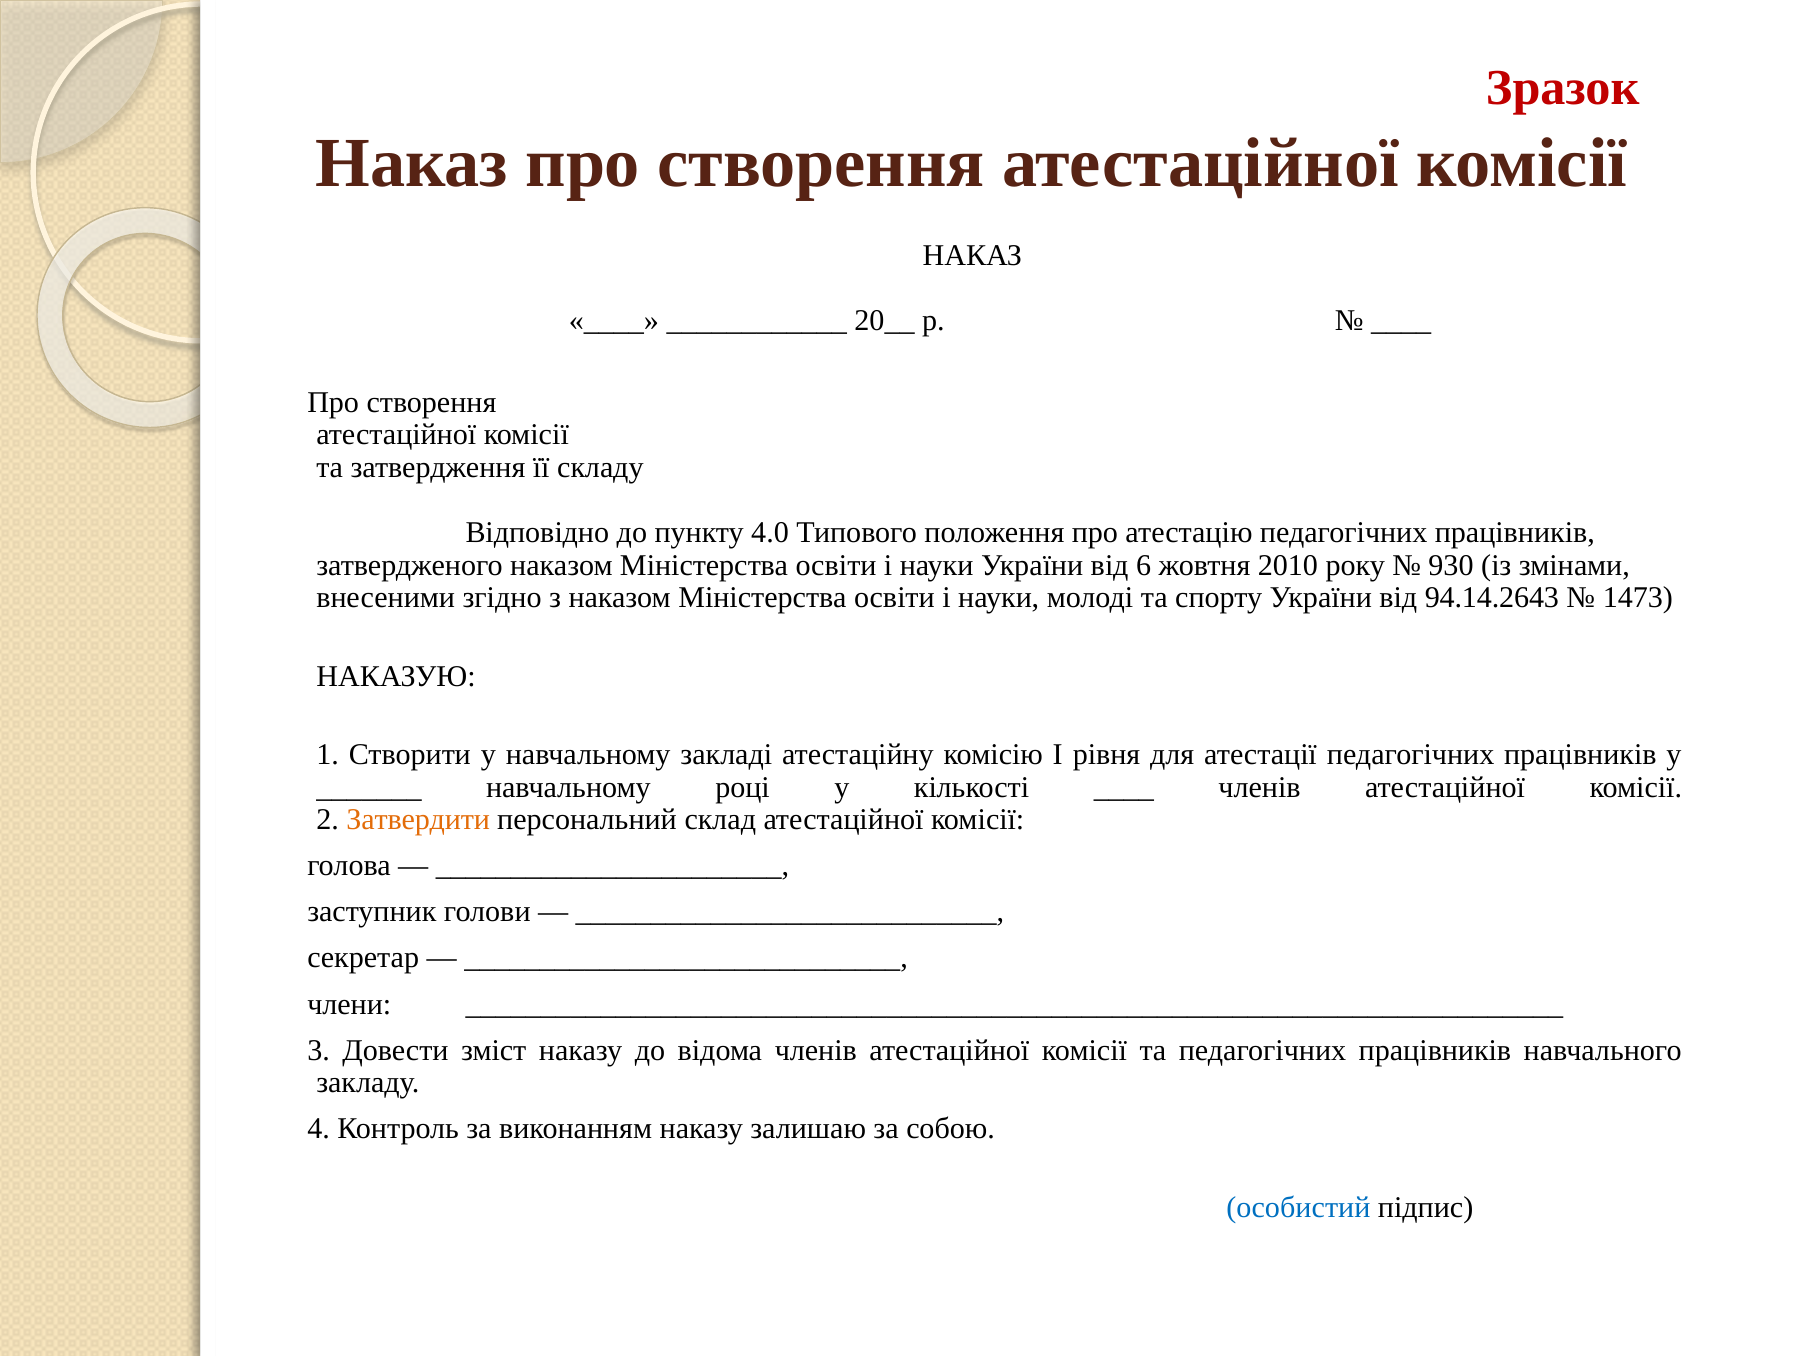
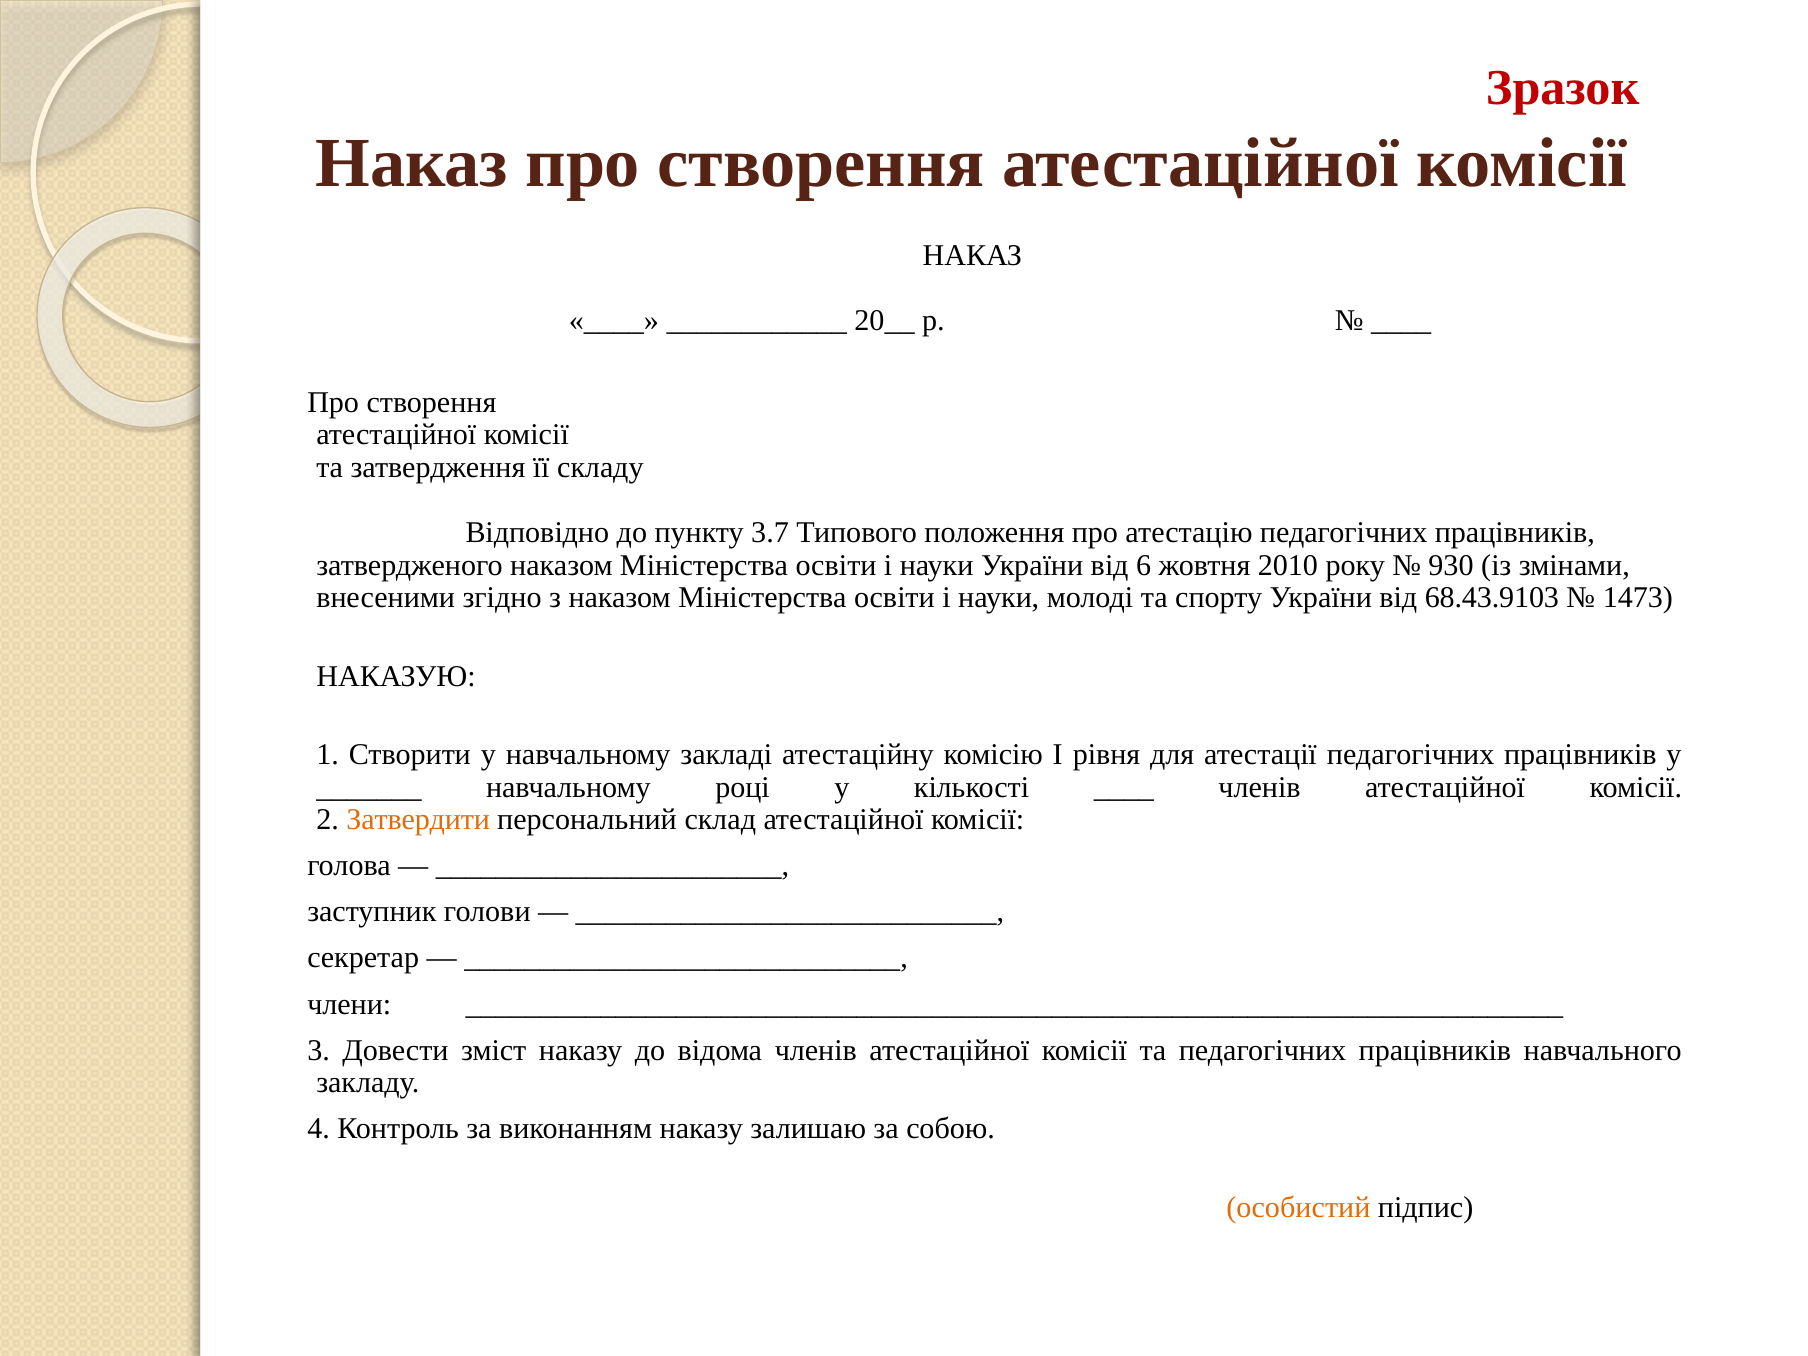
4.0: 4.0 -> 3.7
94.14.2643: 94.14.2643 -> 68.43.9103
особистий colour: blue -> orange
